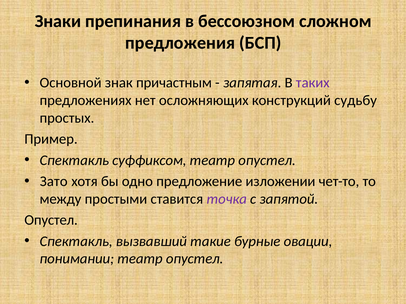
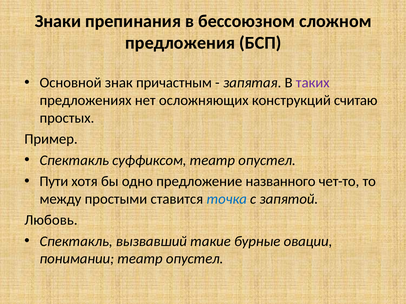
судьбу: судьбу -> считаю
Зато: Зато -> Пути
изложении: изложении -> названного
точка colour: purple -> blue
Опустел at (51, 220): Опустел -> Любовь
